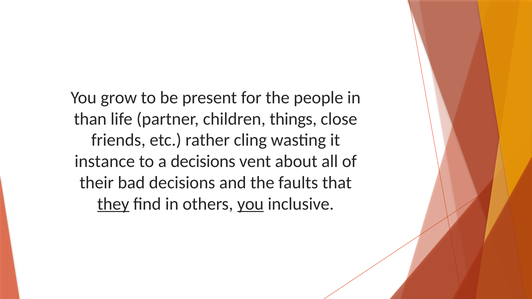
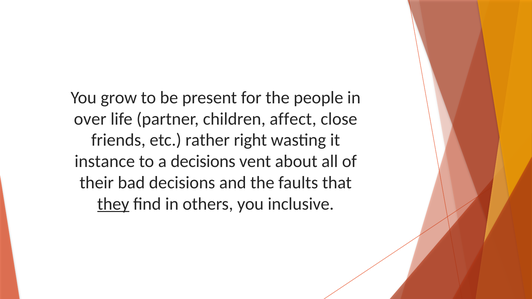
than: than -> over
things: things -> affect
cling: cling -> right
you at (250, 204) underline: present -> none
